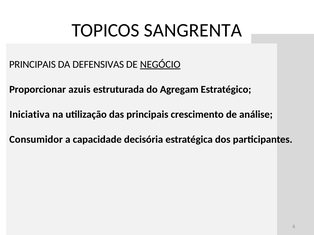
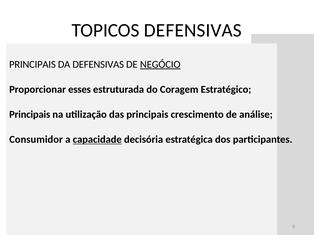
TOPICOS SANGRENTA: SANGRENTA -> DEFENSIVAS
azuis: azuis -> esses
Agregam: Agregam -> Coragem
Iniciativa at (30, 115): Iniciativa -> Principais
capacidade underline: none -> present
